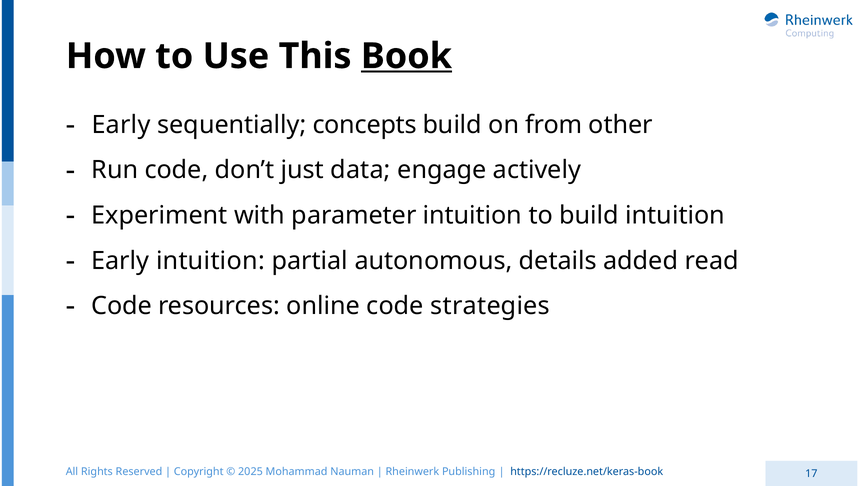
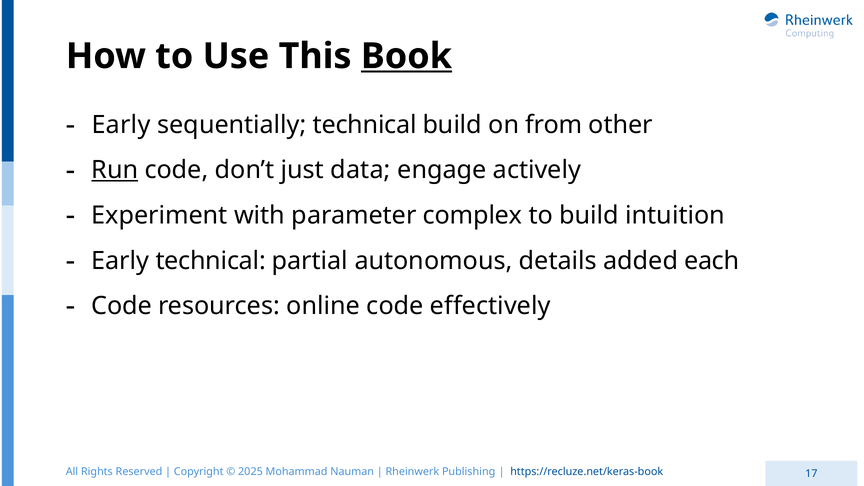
sequentially concepts: concepts -> technical
Run underline: none -> present
parameter intuition: intuition -> complex
Early intuition: intuition -> technical
read: read -> each
strategies: strategies -> effectively
